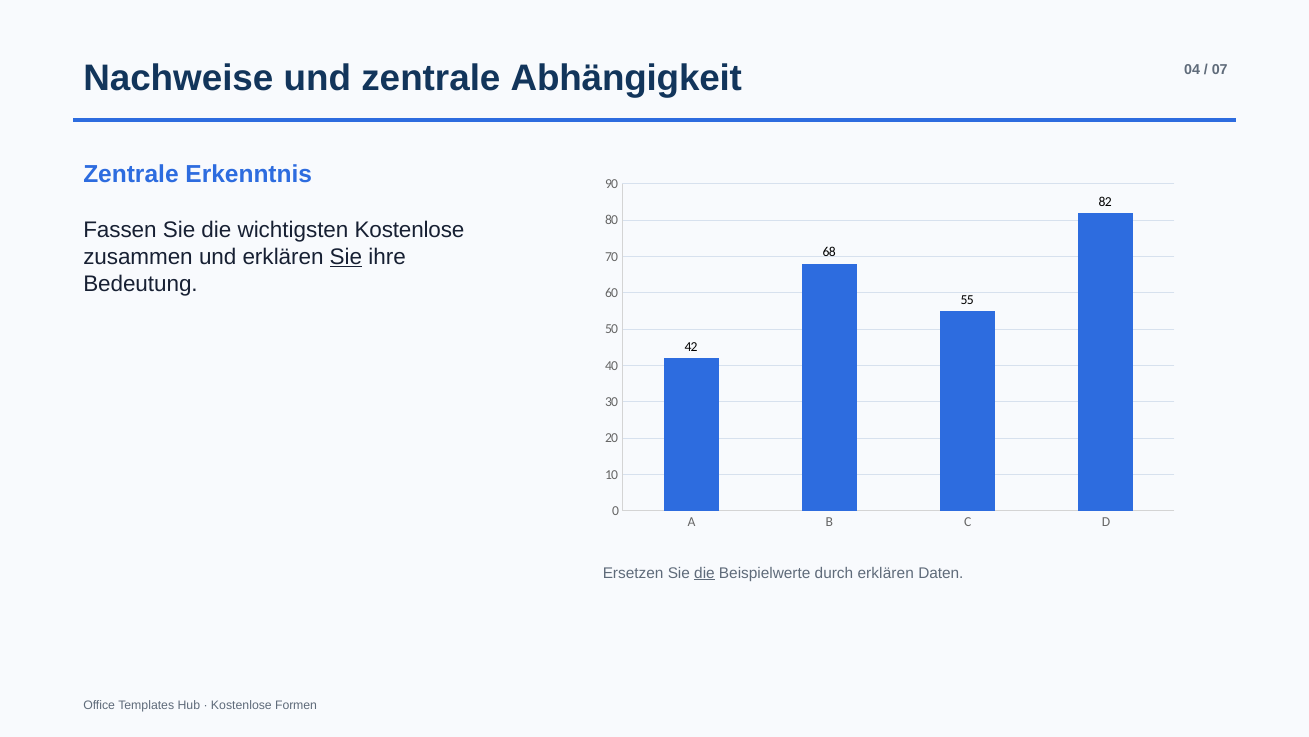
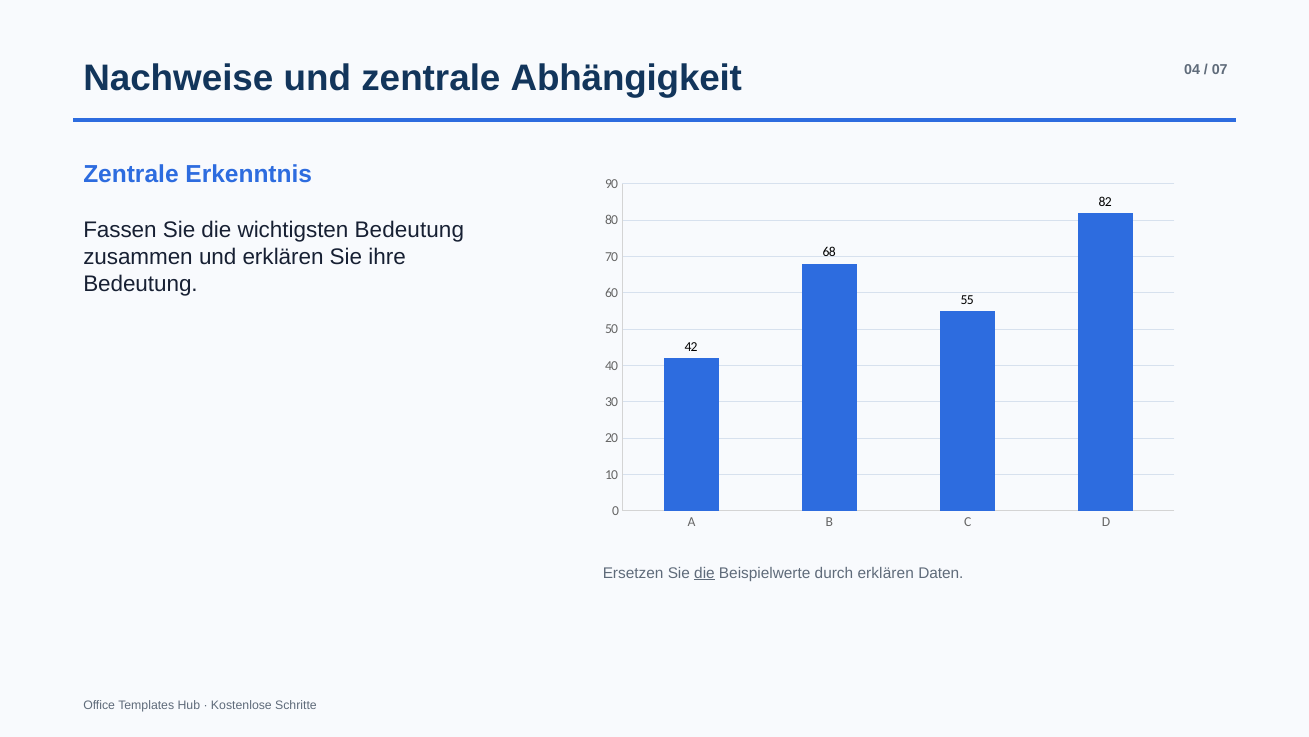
wichtigsten Kostenlose: Kostenlose -> Bedeutung
Sie at (346, 257) underline: present -> none
Formen: Formen -> Schritte
